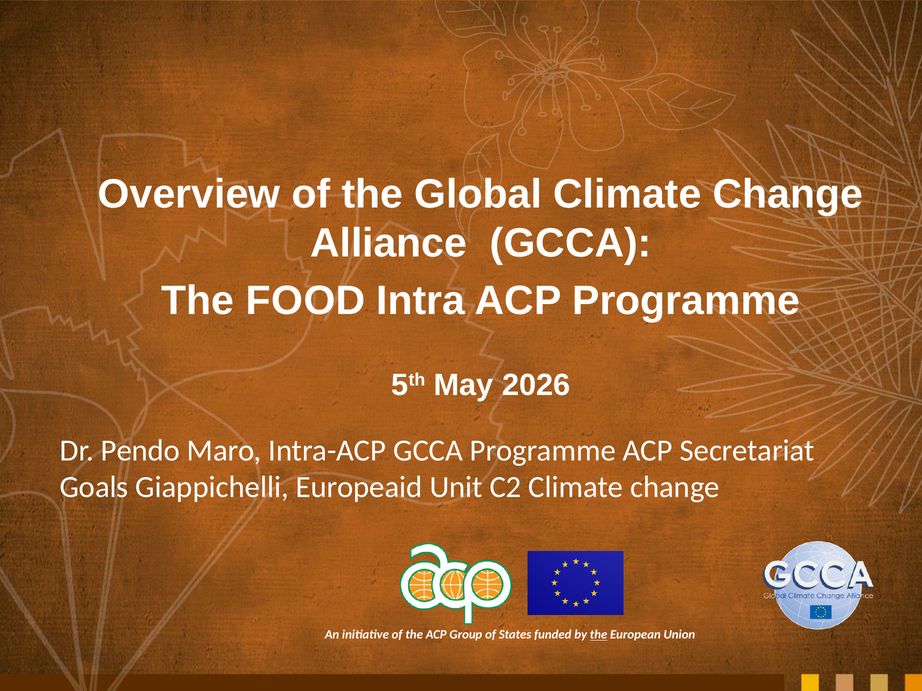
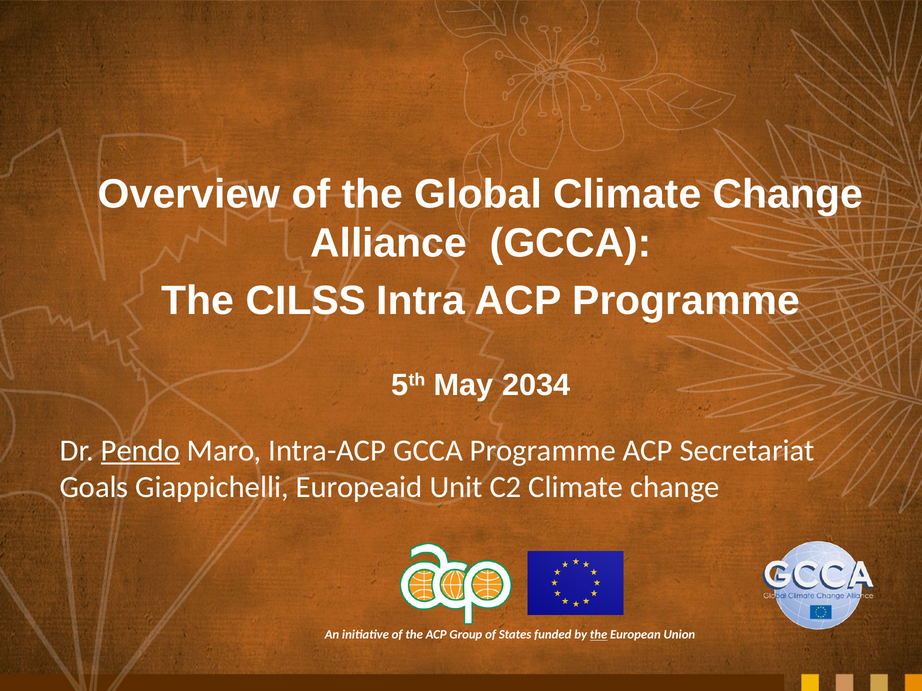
FOOD: FOOD -> CILSS
2026: 2026 -> 2034
Pendo underline: none -> present
